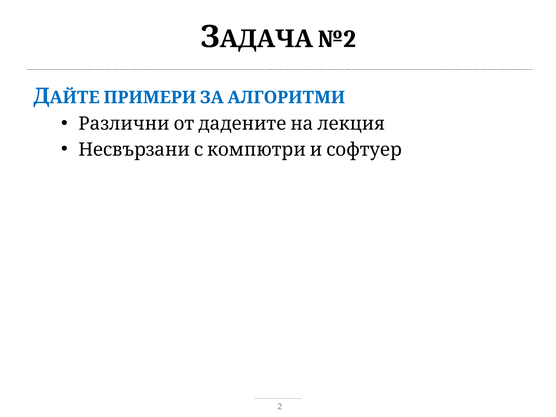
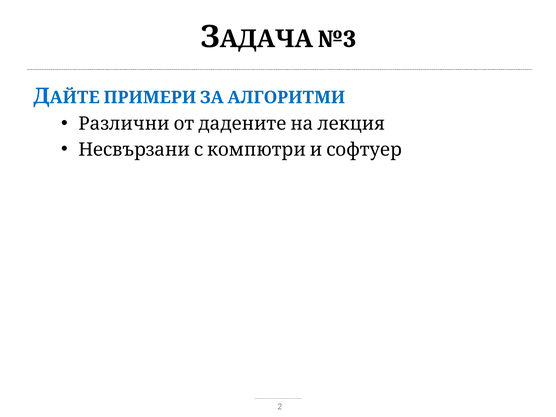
№2: №2 -> №3
